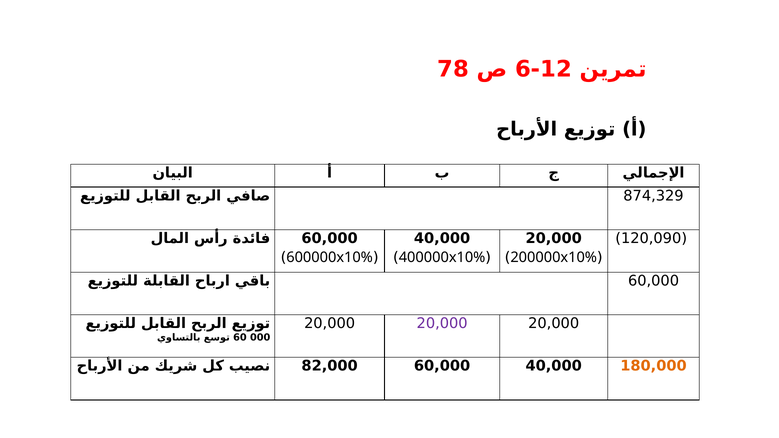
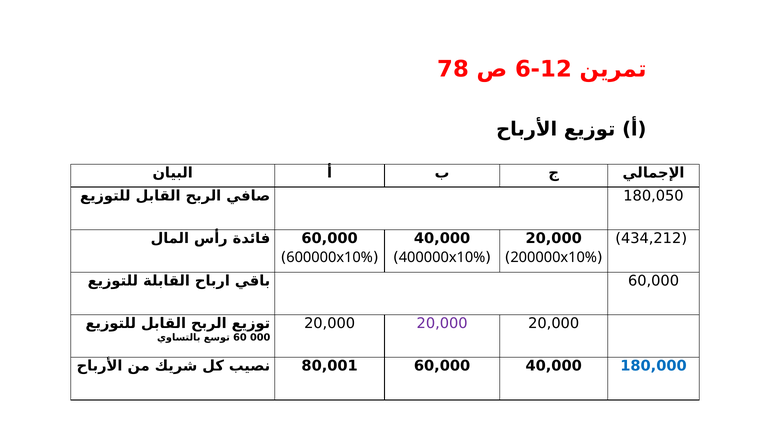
874,329: 874,329 -> 180,050
120,090: 120,090 -> 434,212
82,000: 82,000 -> 80,001
180,000 colour: orange -> blue
